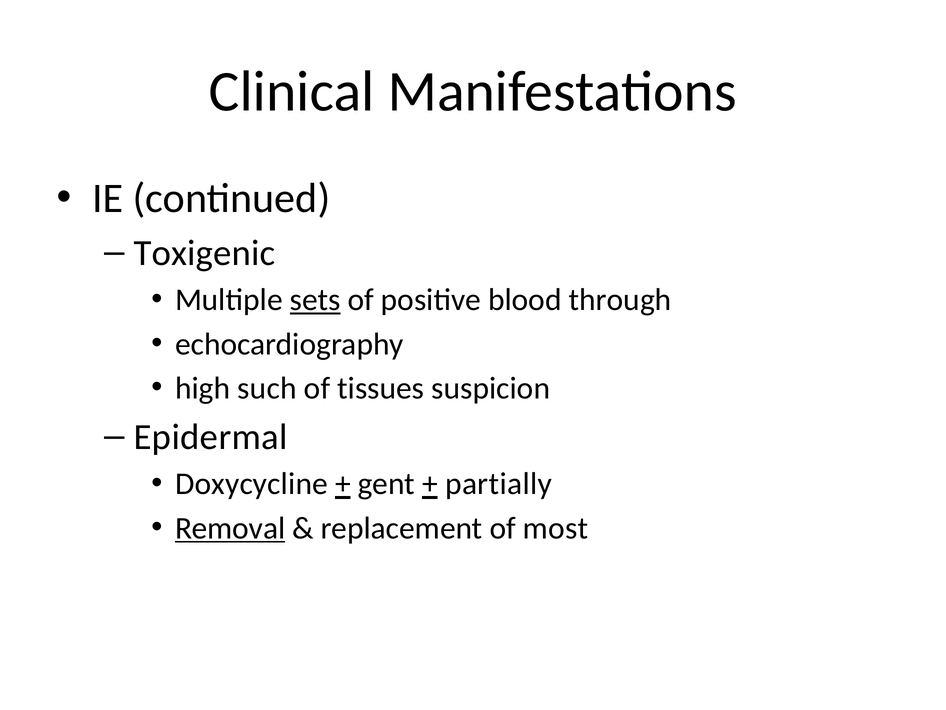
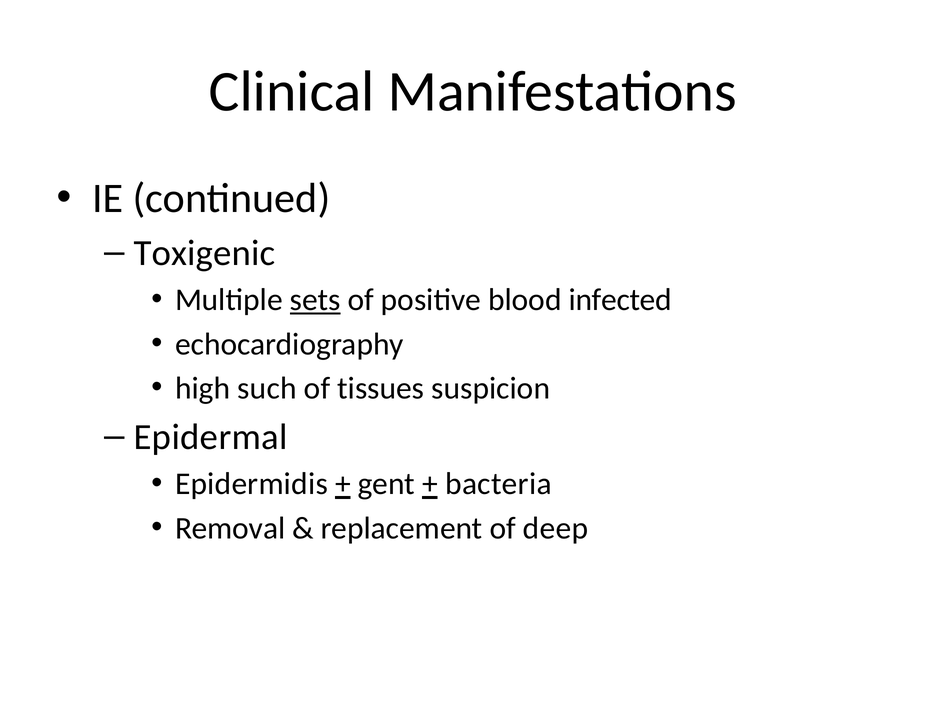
through: through -> infected
Doxycycline: Doxycycline -> Epidermidis
partially: partially -> bacteria
Removal underline: present -> none
most: most -> deep
